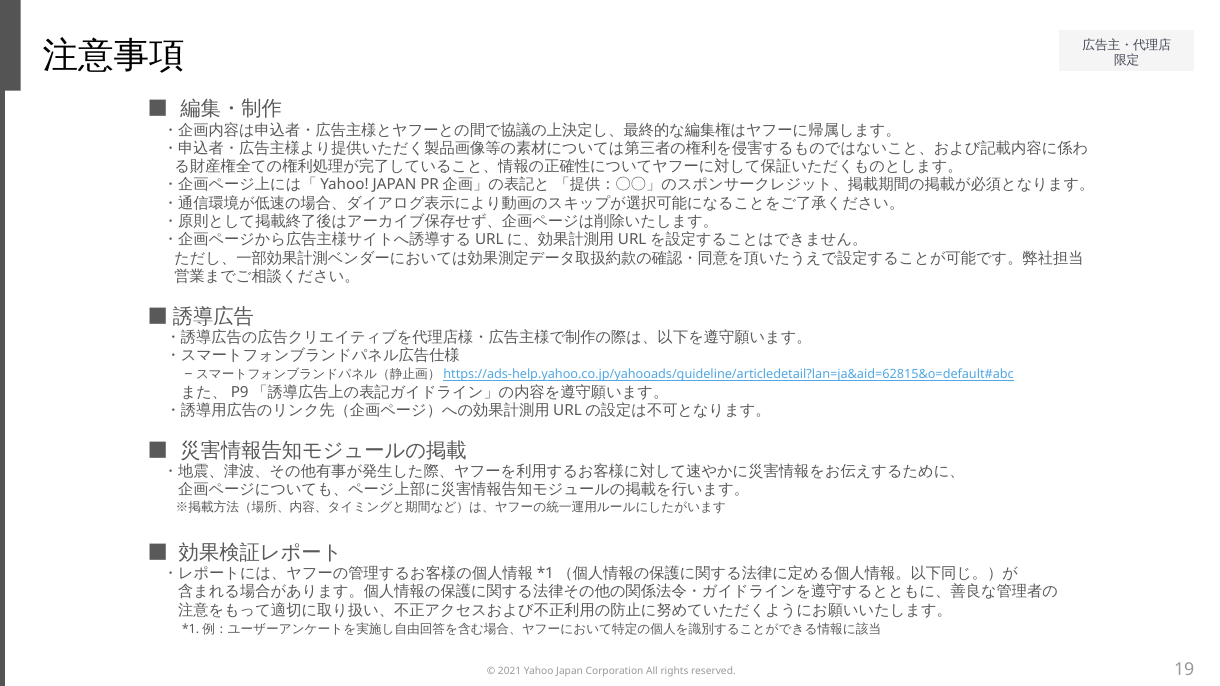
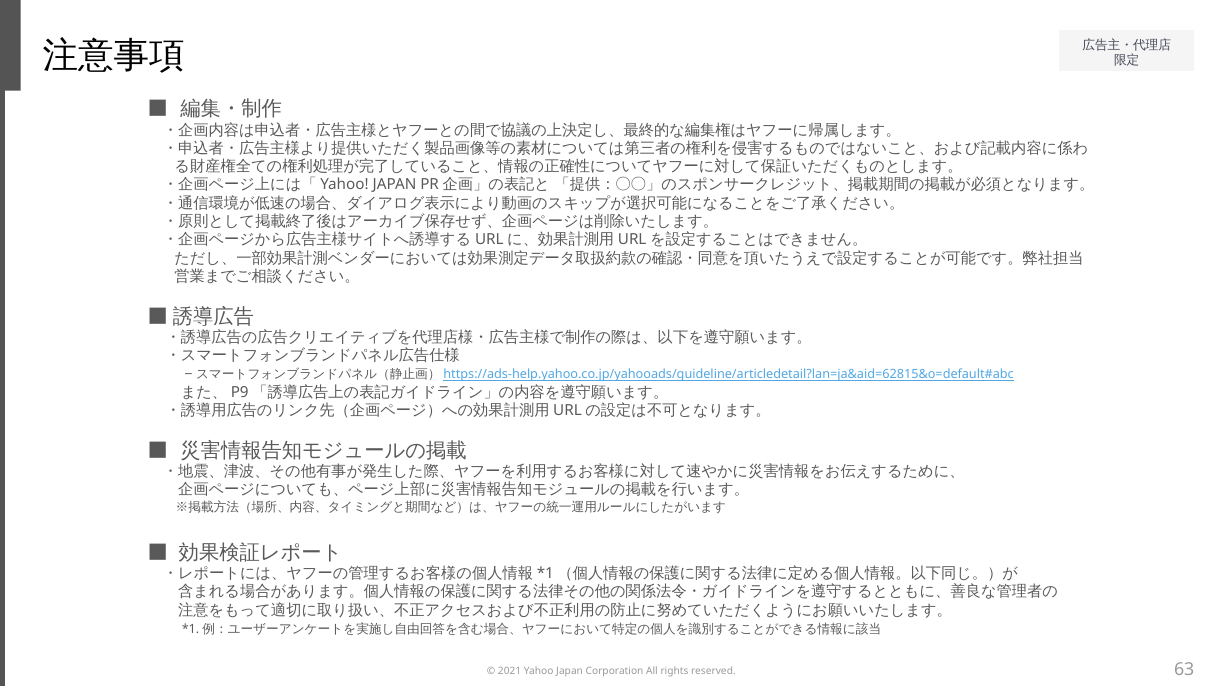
19: 19 -> 63
